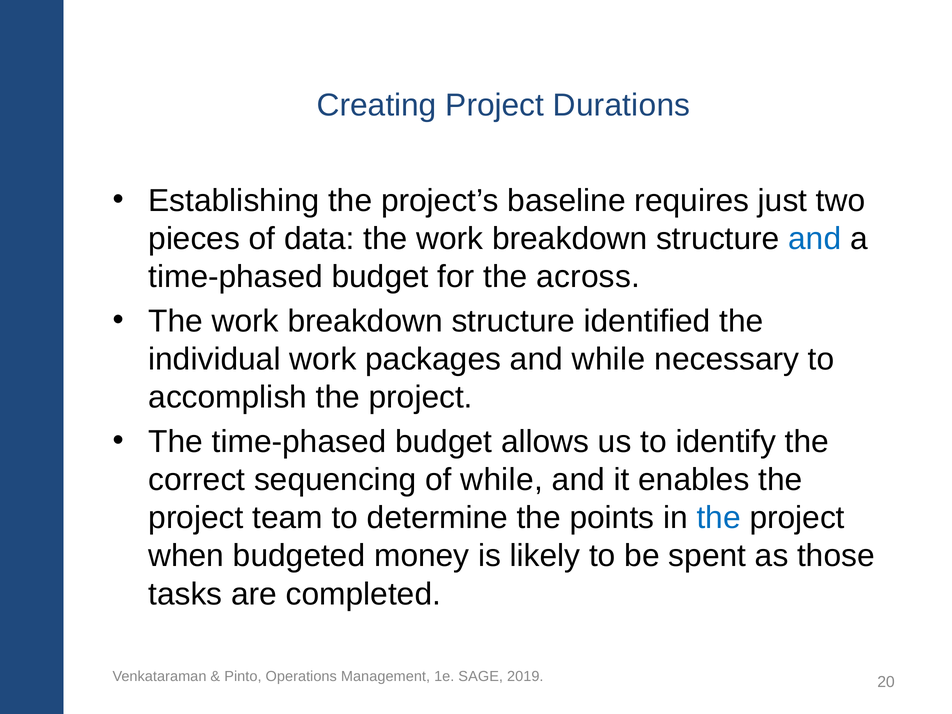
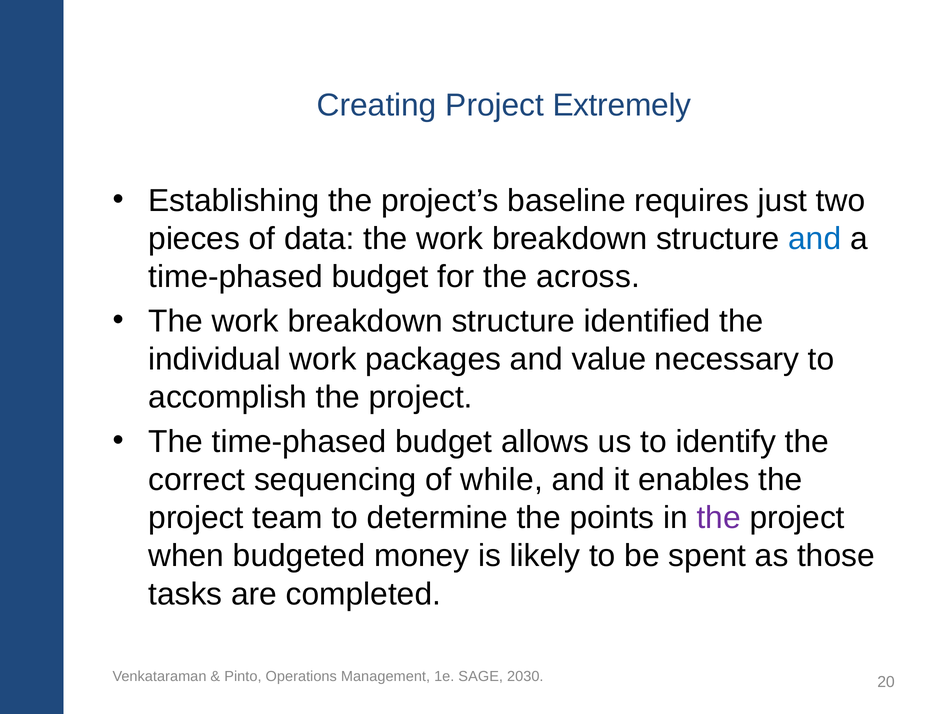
Durations: Durations -> Extremely
and while: while -> value
the at (719, 518) colour: blue -> purple
2019: 2019 -> 2030
